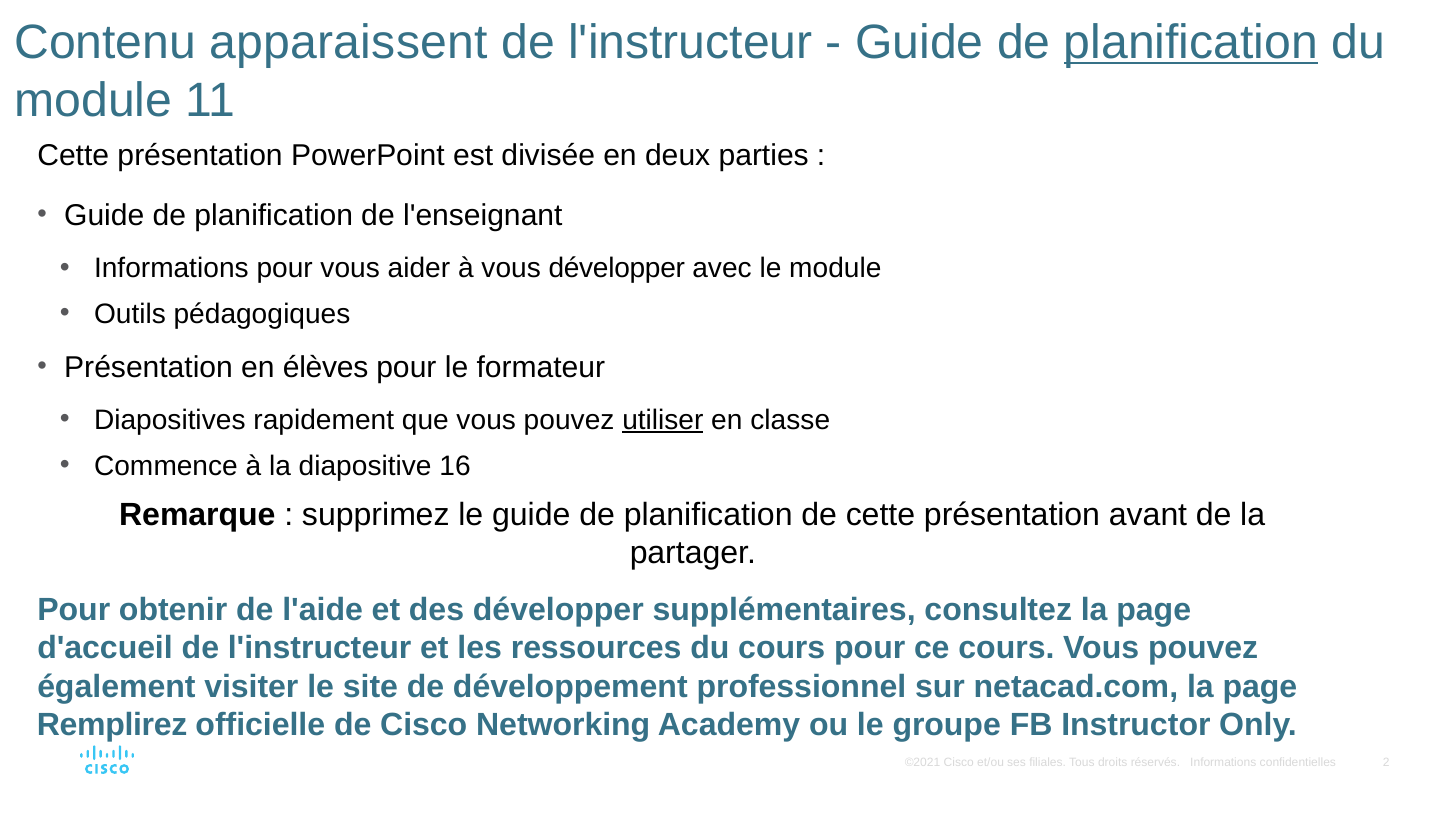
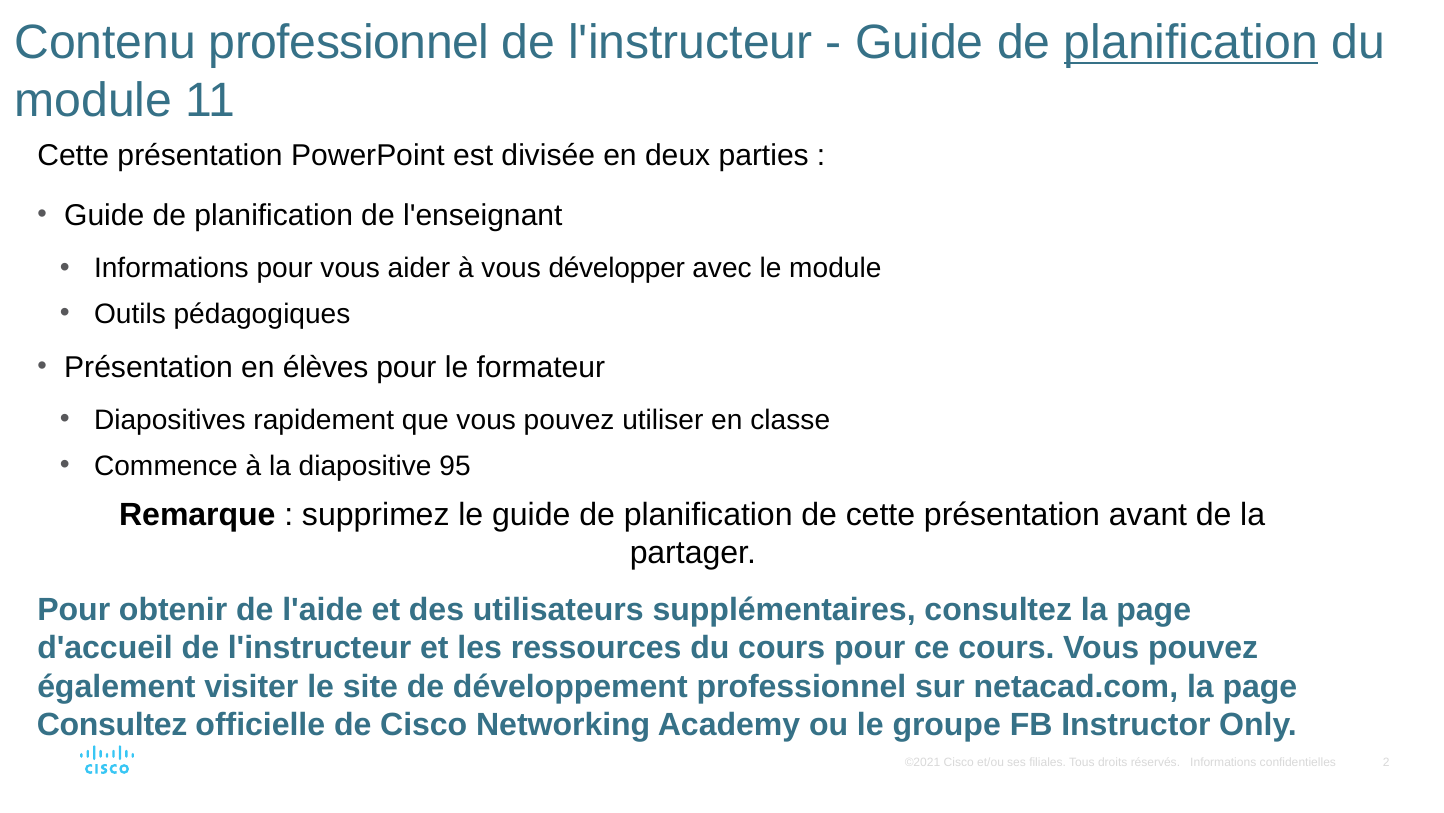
Contenu apparaissent: apparaissent -> professionnel
utiliser underline: present -> none
16: 16 -> 95
des développer: développer -> utilisateurs
Remplirez at (112, 724): Remplirez -> Consultez
